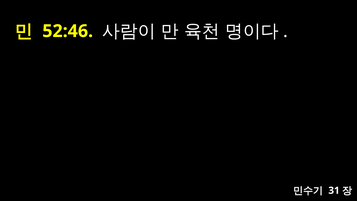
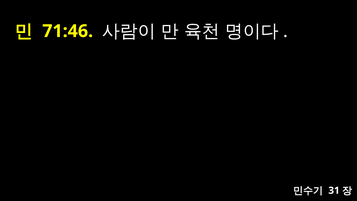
52:46: 52:46 -> 71:46
